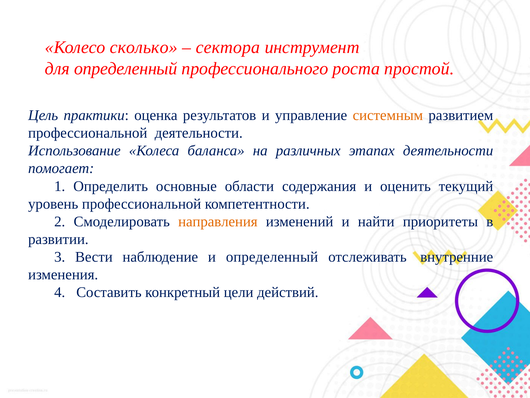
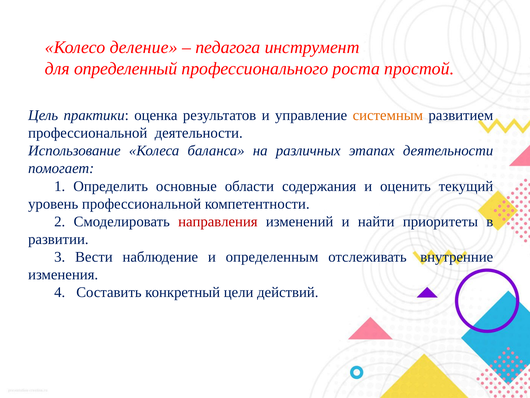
сколько: сколько -> деление
сектора: сектора -> педагога
направления colour: orange -> red
и определенный: определенный -> определенным
